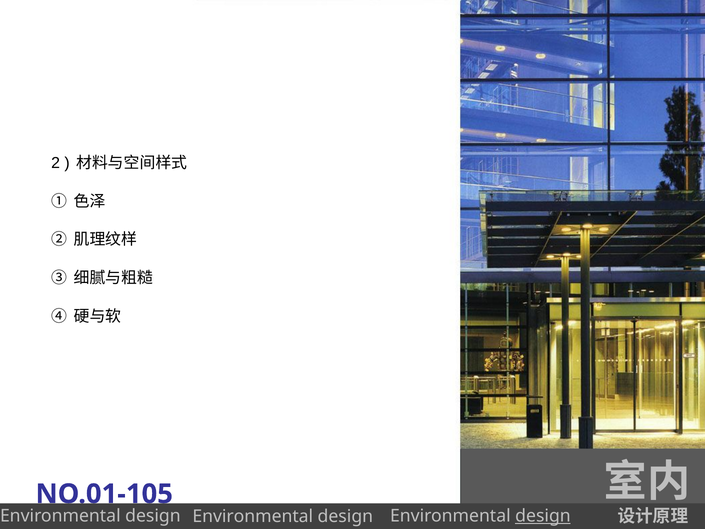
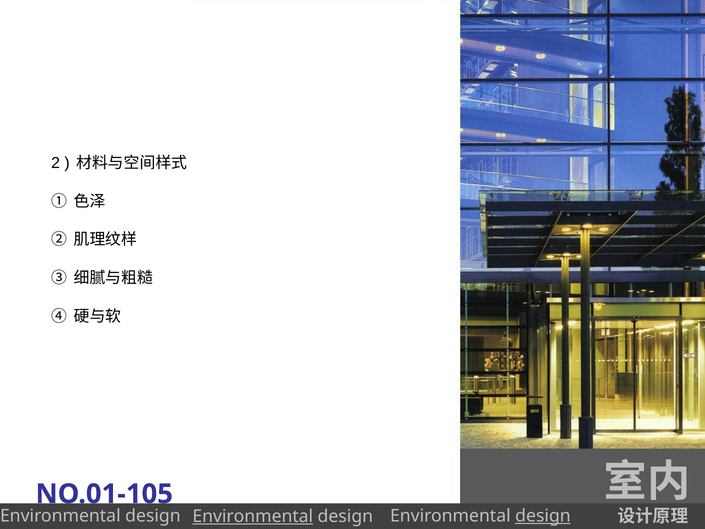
Environmental at (253, 516) underline: none -> present
